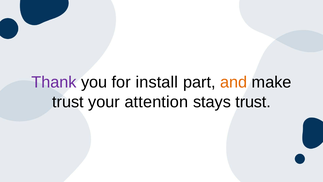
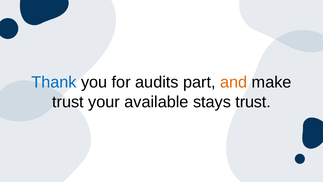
Thank colour: purple -> blue
install: install -> audits
attention: attention -> available
